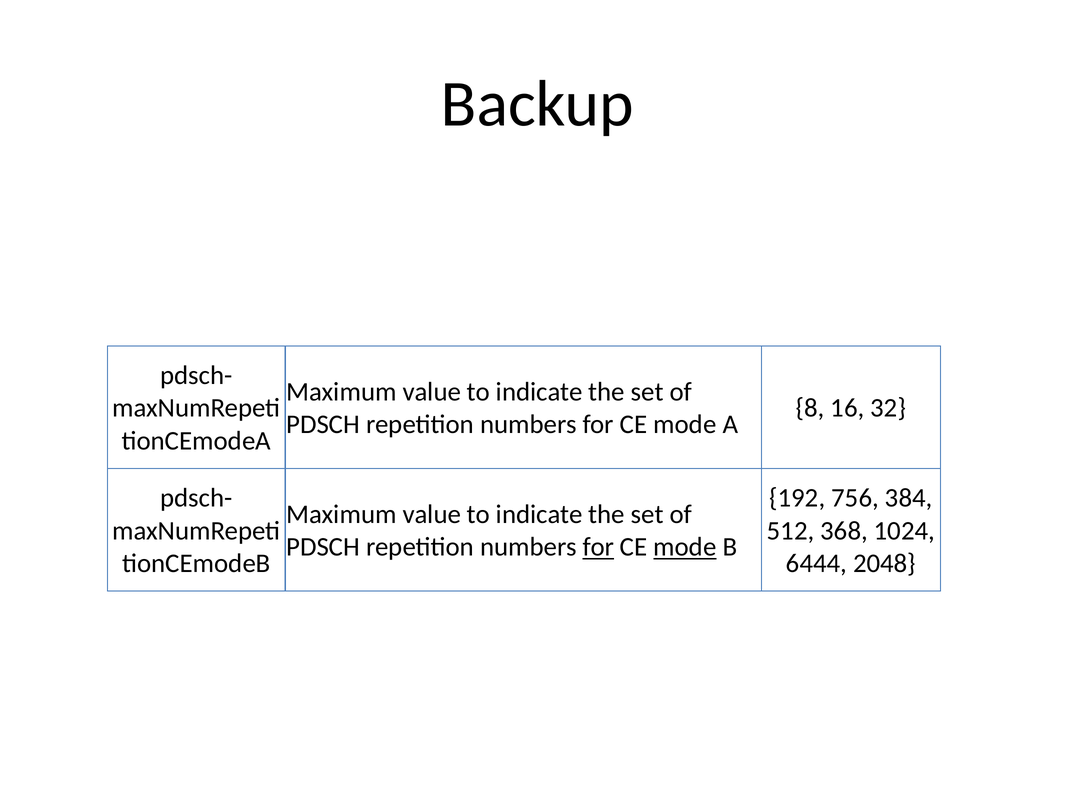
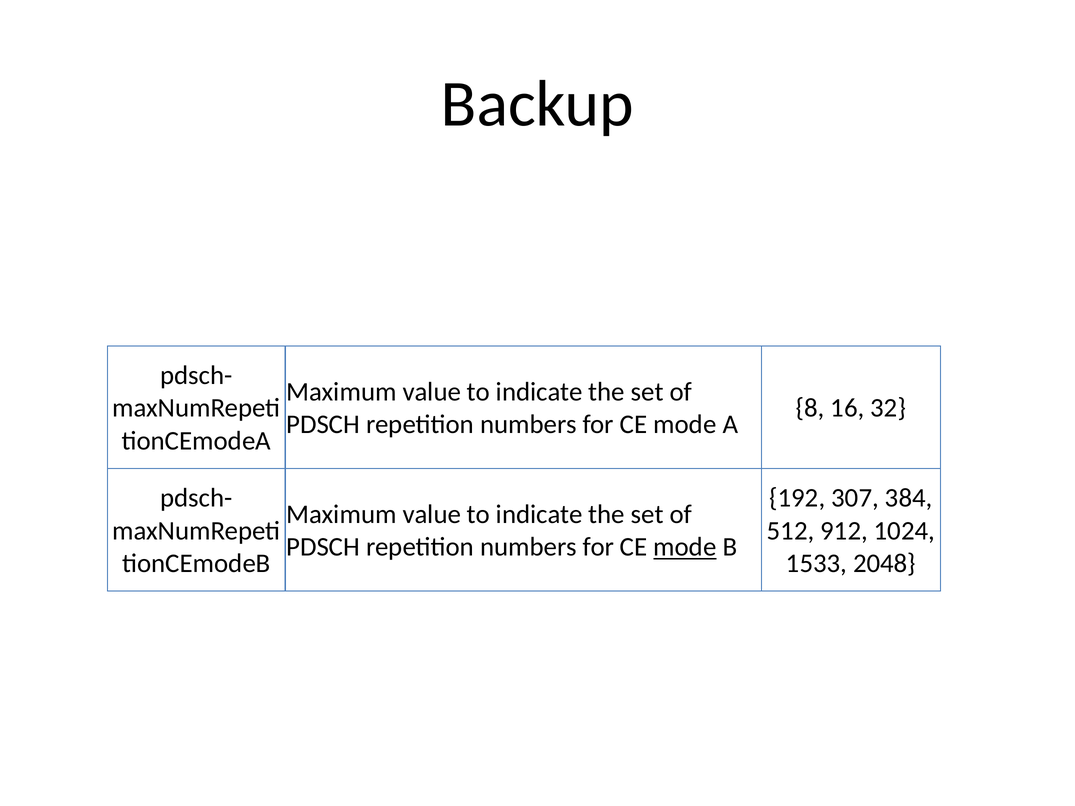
756: 756 -> 307
368: 368 -> 912
for at (598, 547) underline: present -> none
6444: 6444 -> 1533
